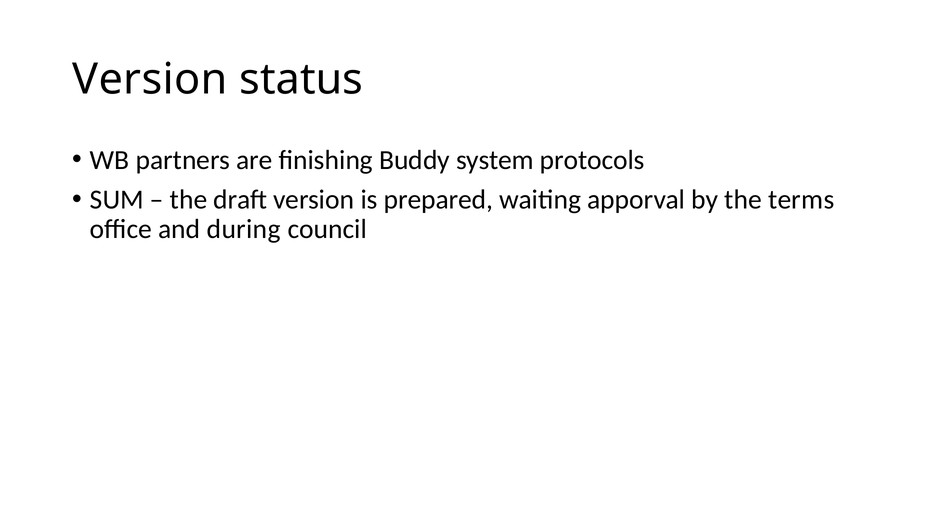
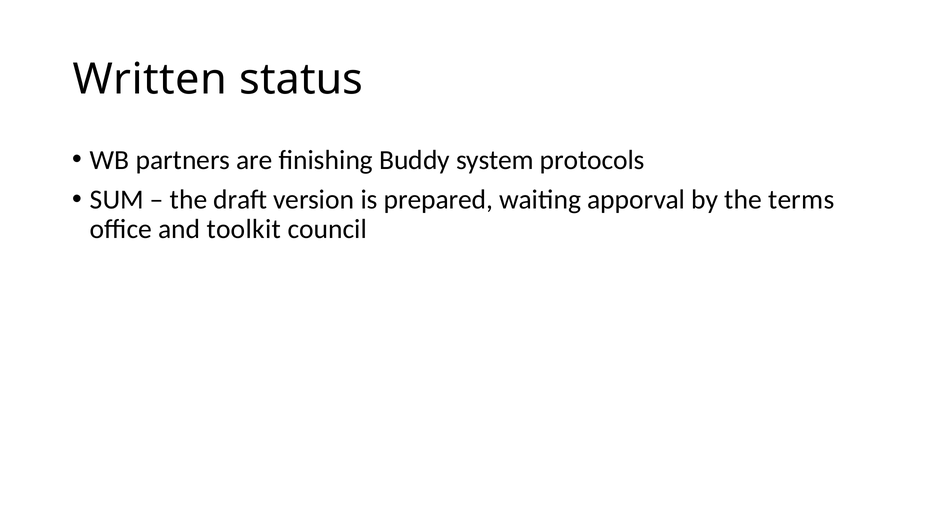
Version at (150, 79): Version -> Written
during: during -> toolkit
